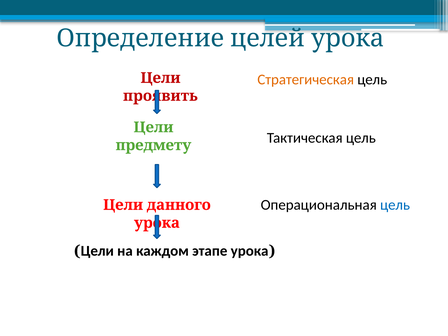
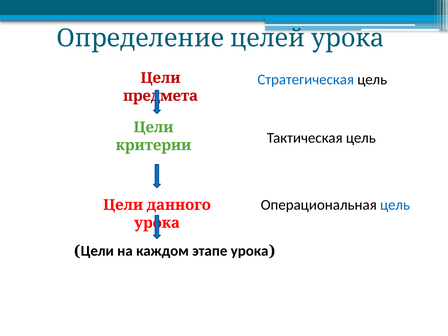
Стратегическая colour: orange -> blue
проявить: проявить -> предмета
предмету: предмету -> критерии
